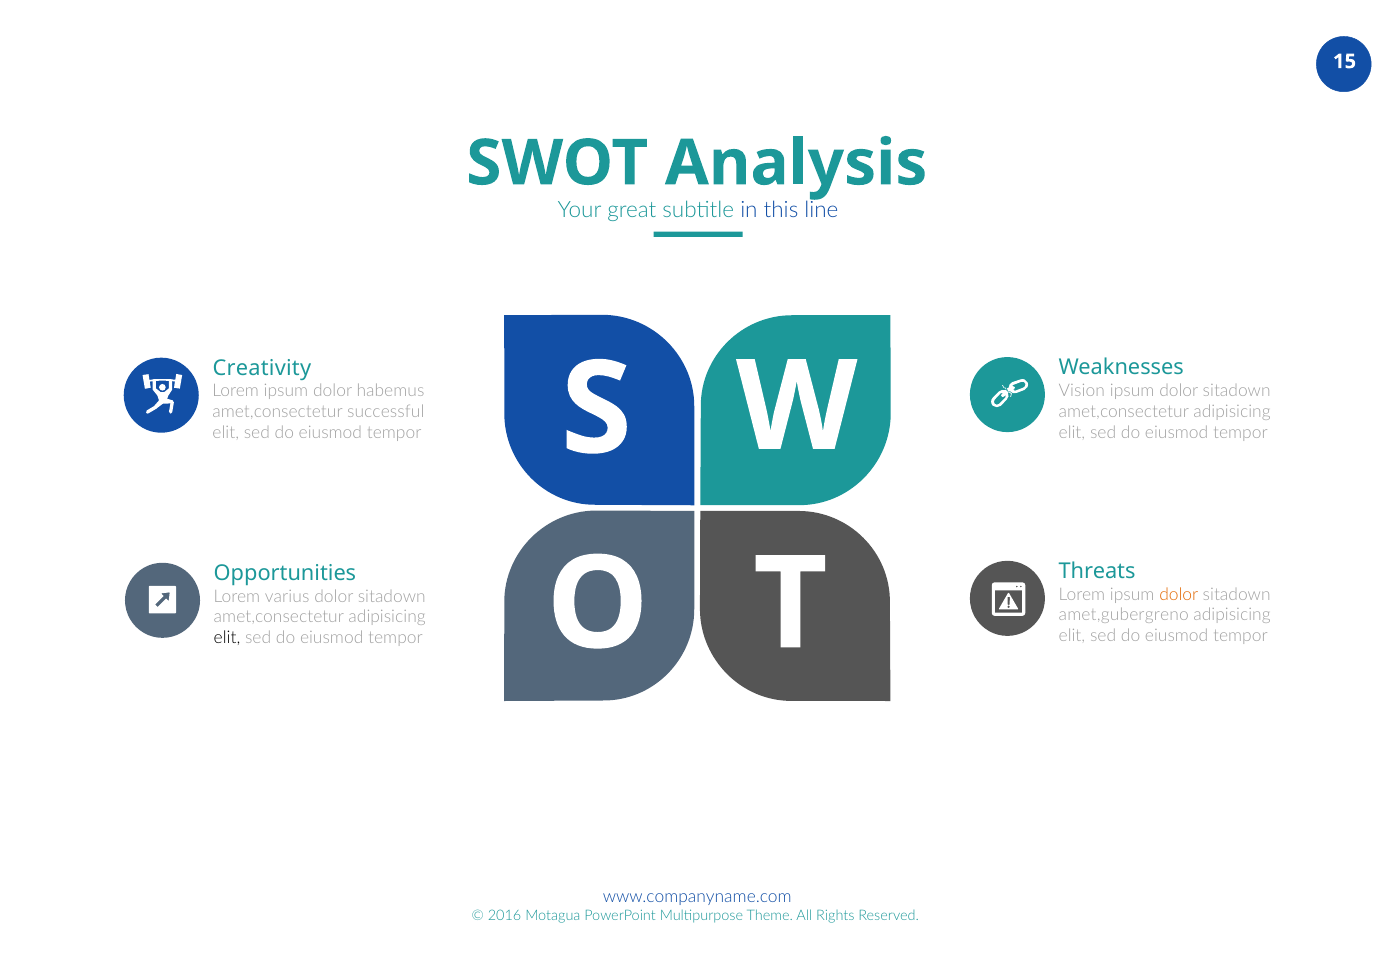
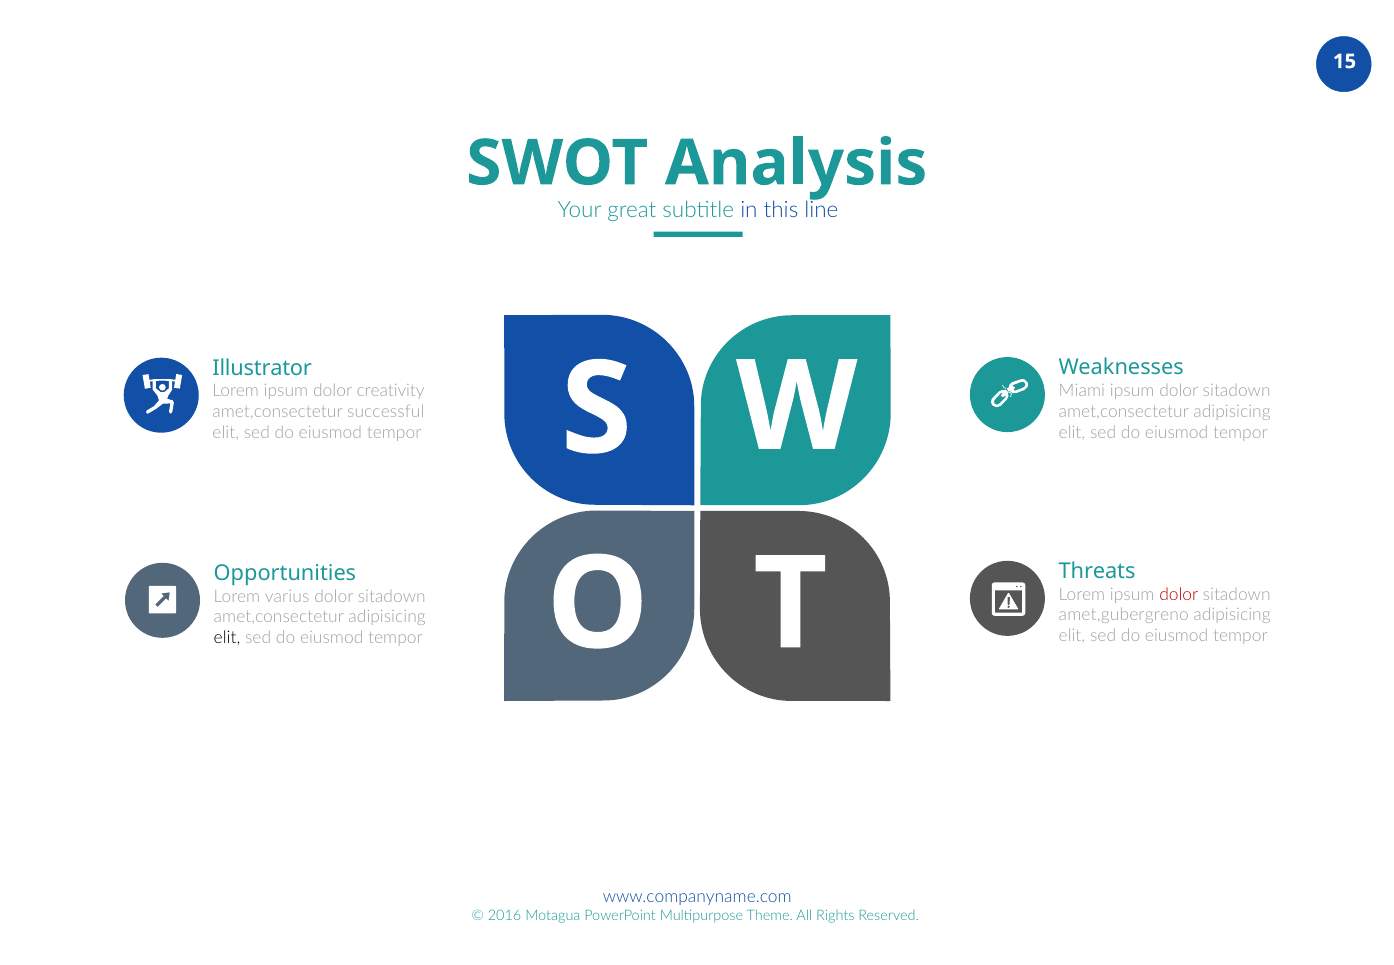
Creativity: Creativity -> Illustrator
Vision: Vision -> Miami
habemus: habemus -> creativity
dolor at (1179, 594) colour: orange -> red
